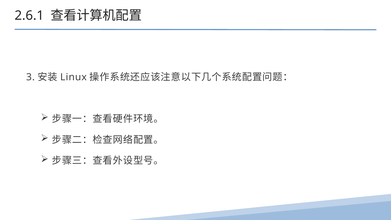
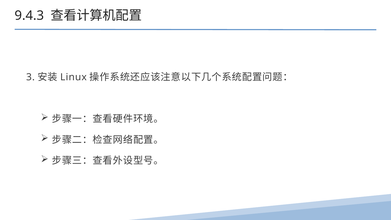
2.6.1: 2.6.1 -> 9.4.3
